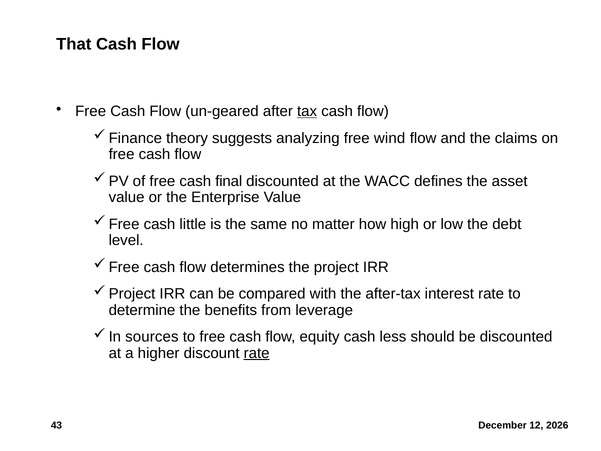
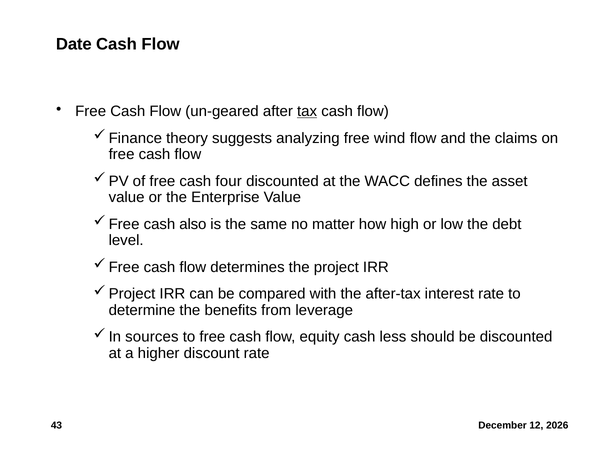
That: That -> Date
final: final -> four
little: little -> also
rate at (257, 353) underline: present -> none
